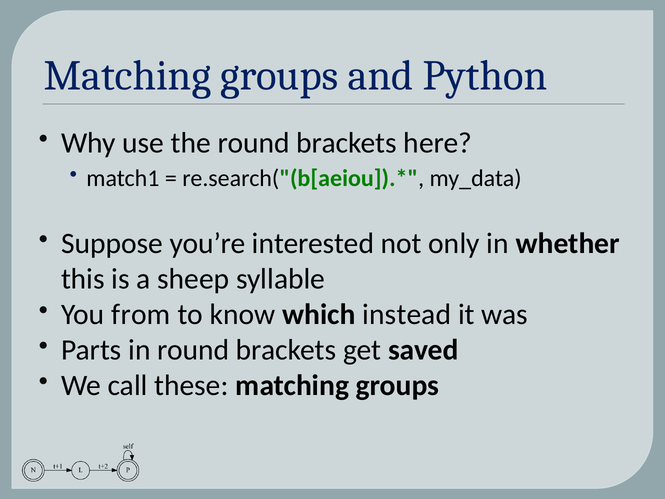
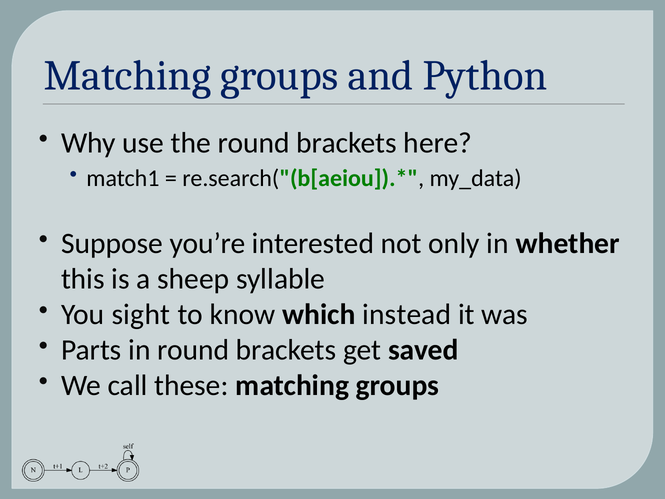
from: from -> sight
